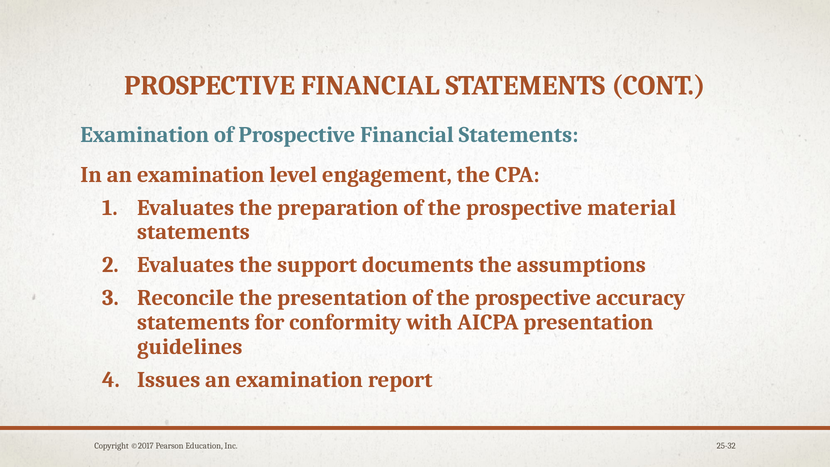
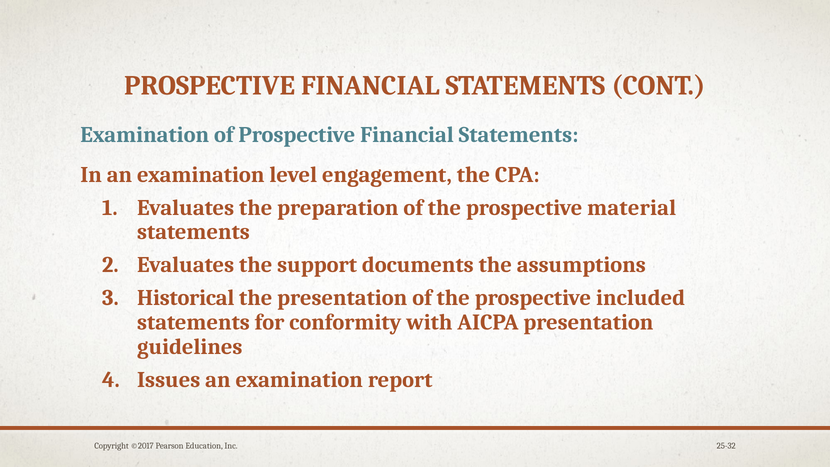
Reconcile: Reconcile -> Historical
accuracy: accuracy -> included
